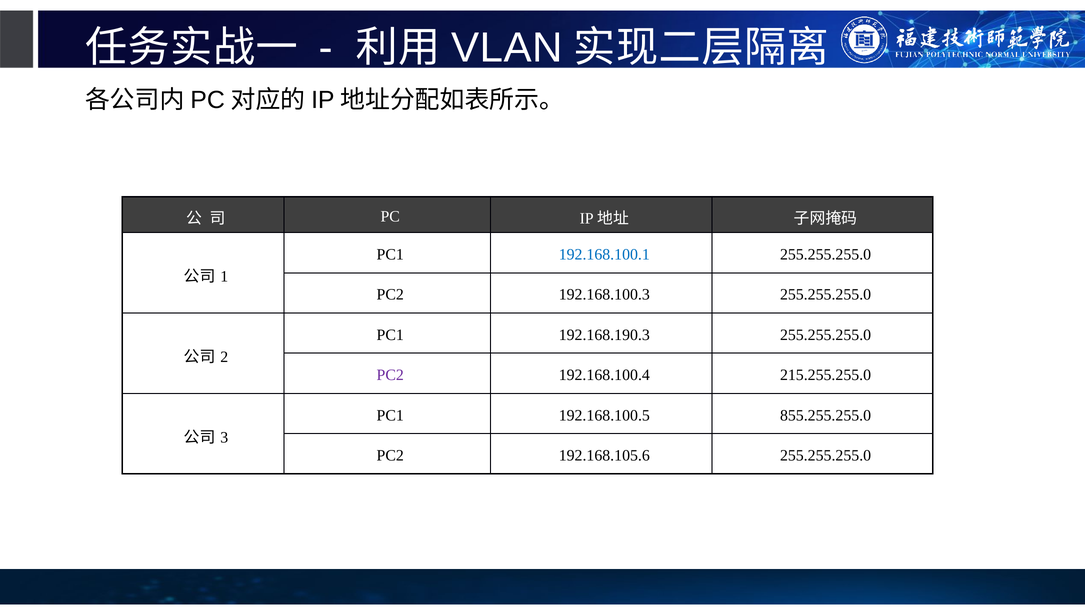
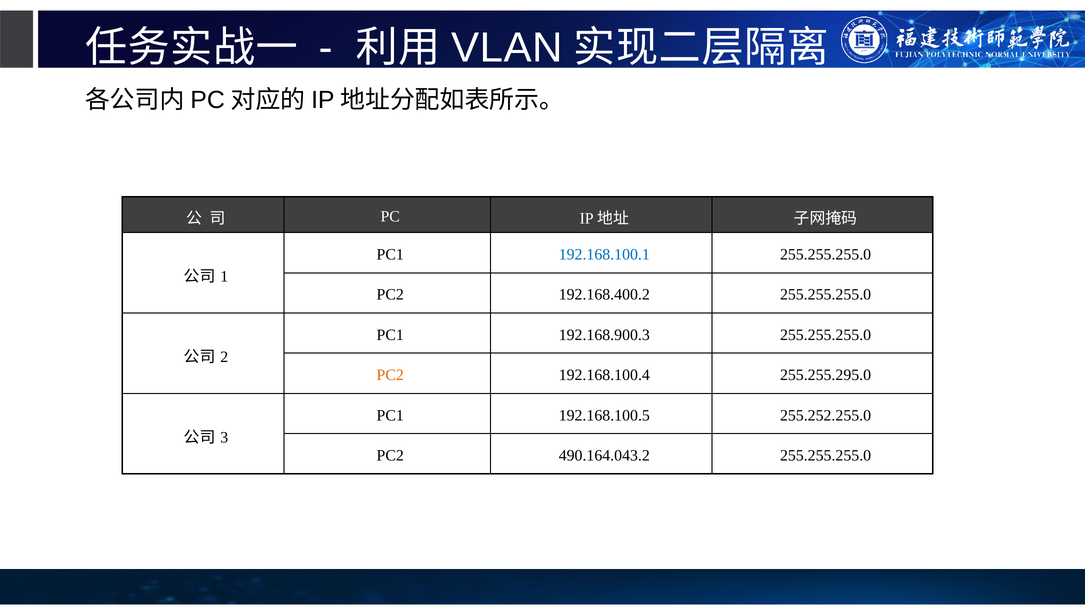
192.168.100.3: 192.168.100.3 -> 192.168.400.2
192.168.190.3: 192.168.190.3 -> 192.168.900.3
PC2 at (390, 375) colour: purple -> orange
215.255.255.0: 215.255.255.0 -> 255.255.295.0
855.255.255.0: 855.255.255.0 -> 255.252.255.0
192.168.105.6: 192.168.105.6 -> 490.164.043.2
